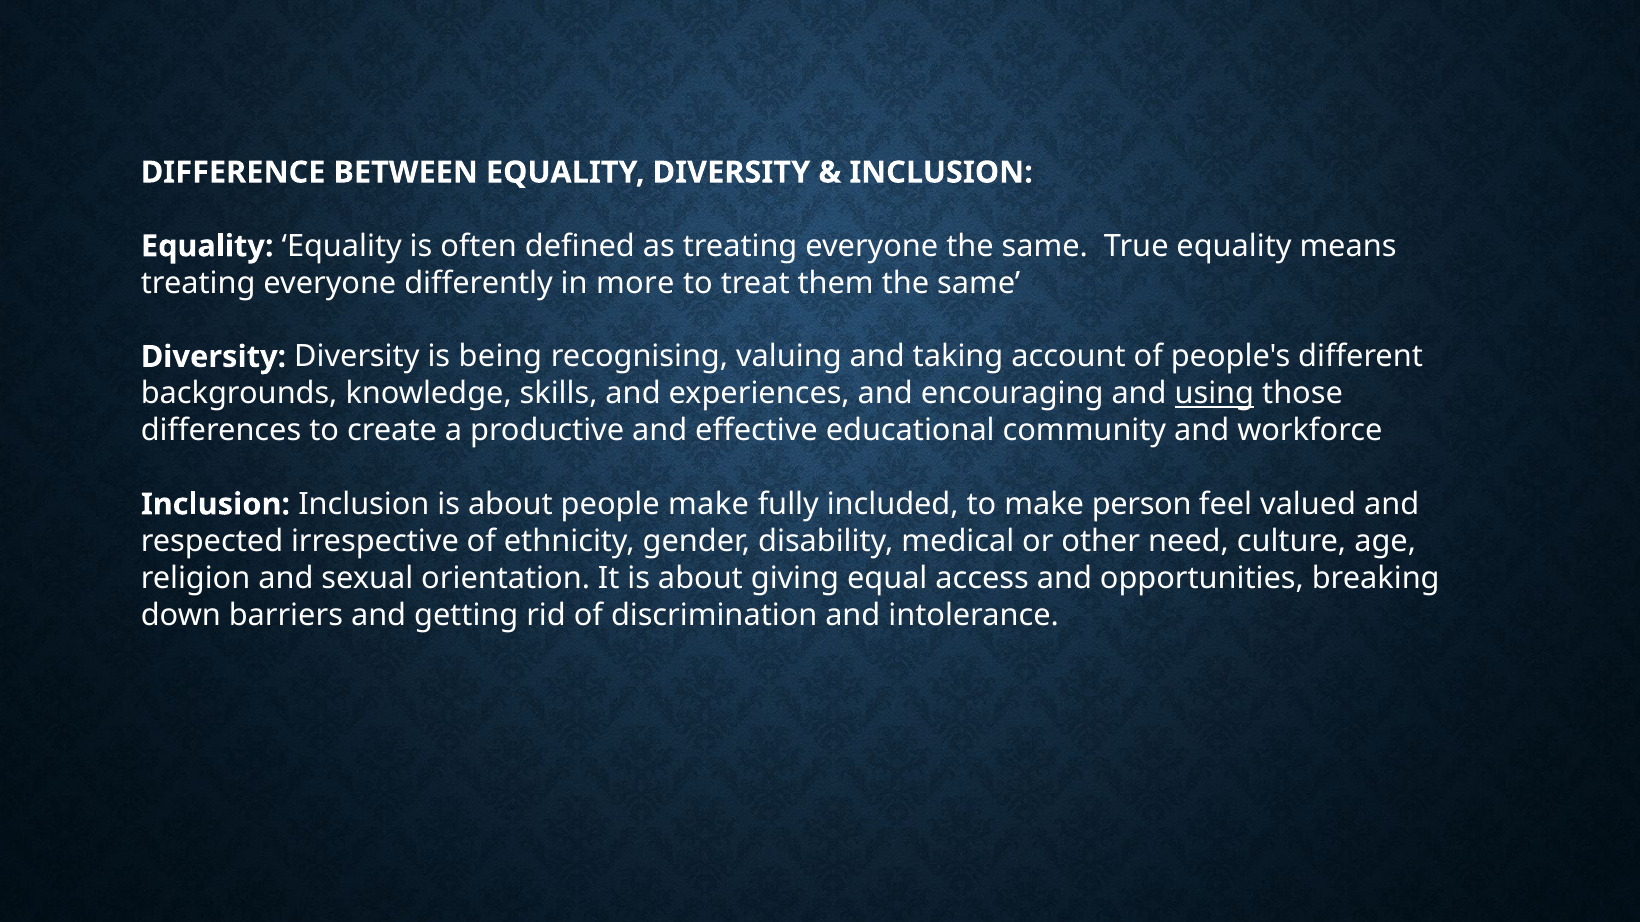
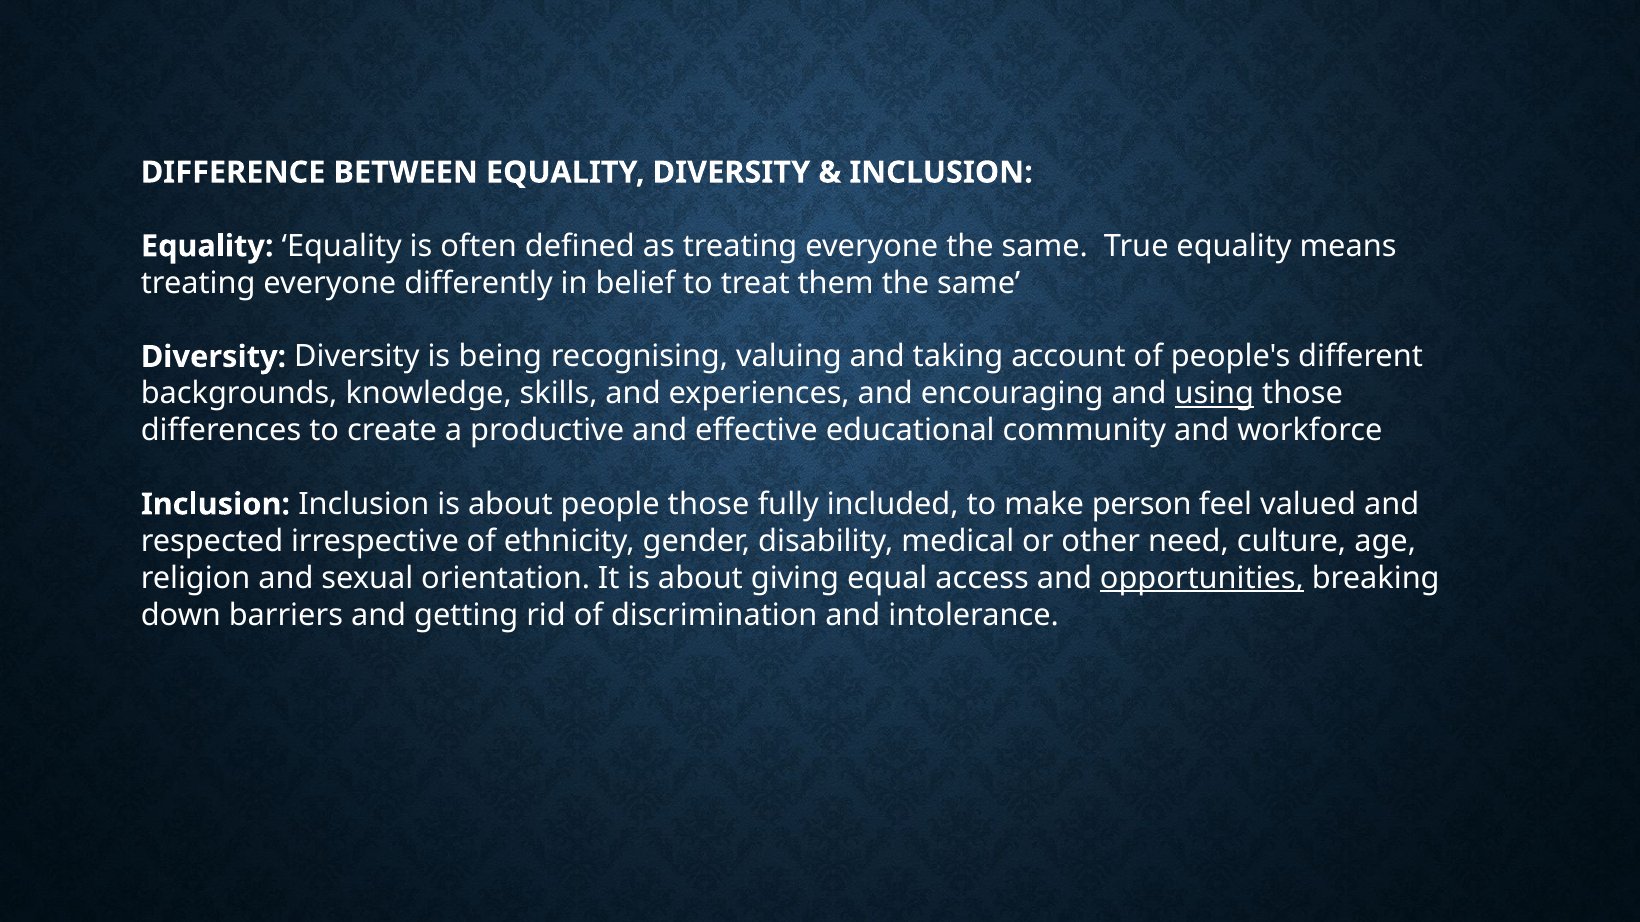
more: more -> belief
people make: make -> those
opportunities underline: none -> present
